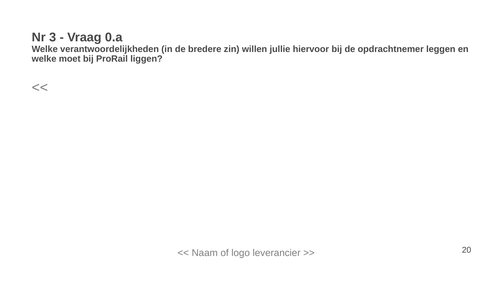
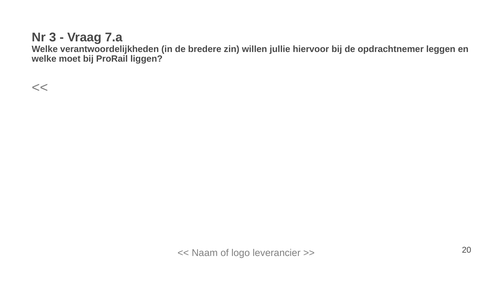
0.a: 0.a -> 7.a
